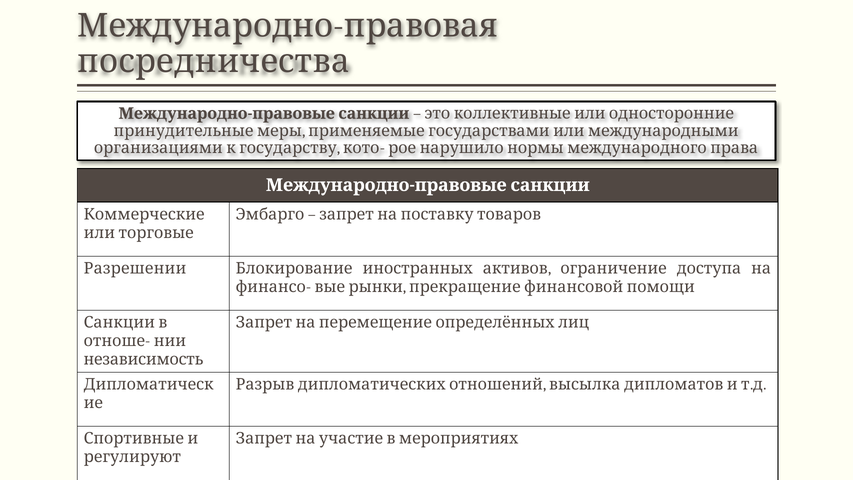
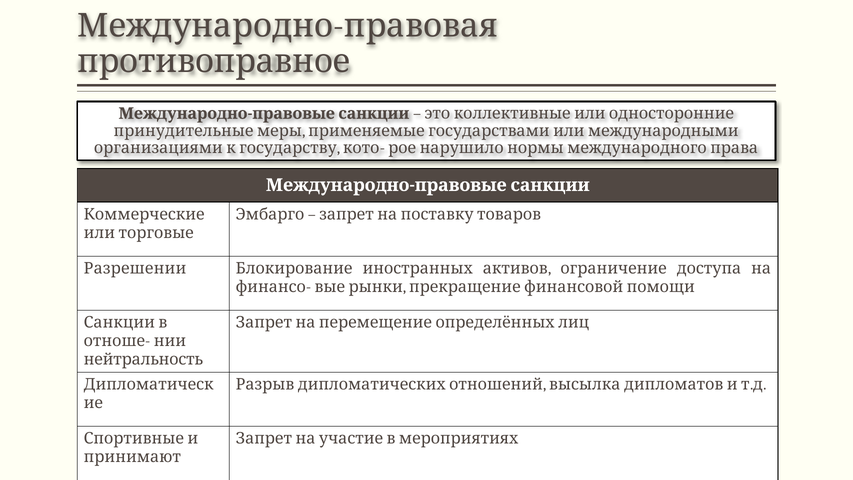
посредничества: посредничества -> противоправное
независимость: независимость -> нейтральность
регулируют: регулируют -> принимают
